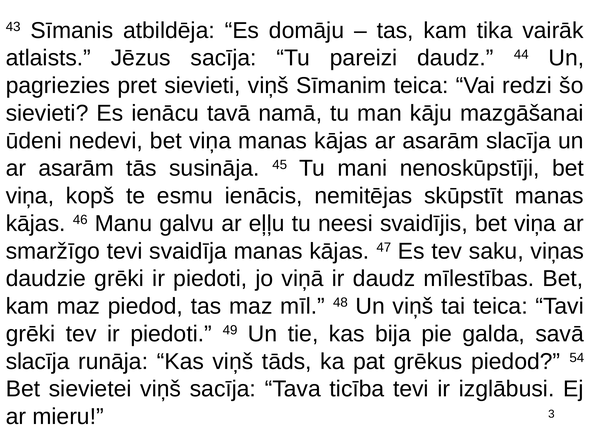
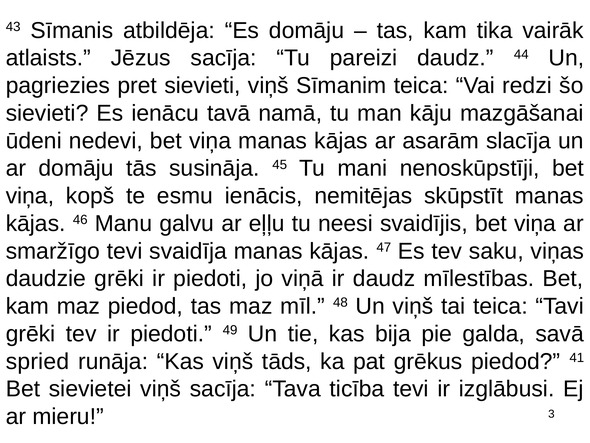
asarām at (76, 168): asarām -> domāju
slacīja at (38, 361): slacīja -> spried
54: 54 -> 41
